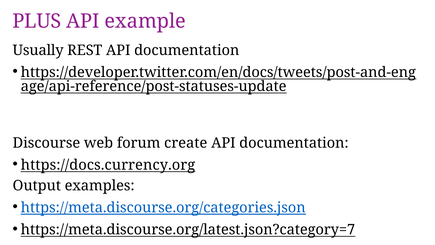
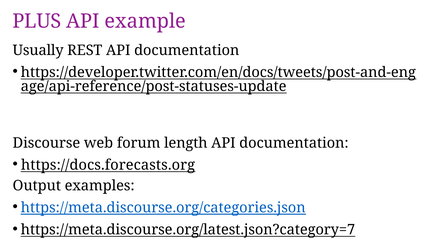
create: create -> length
https://docs.currency.org: https://docs.currency.org -> https://docs.forecasts.org
